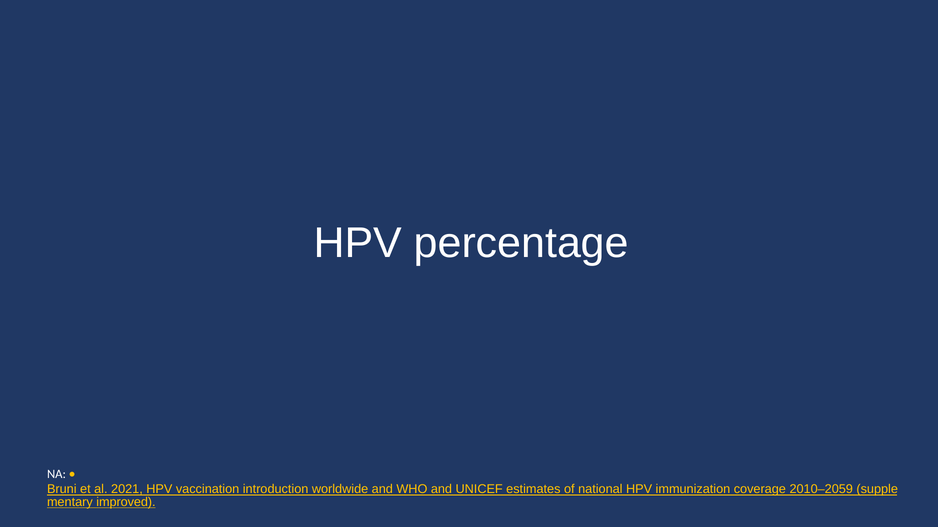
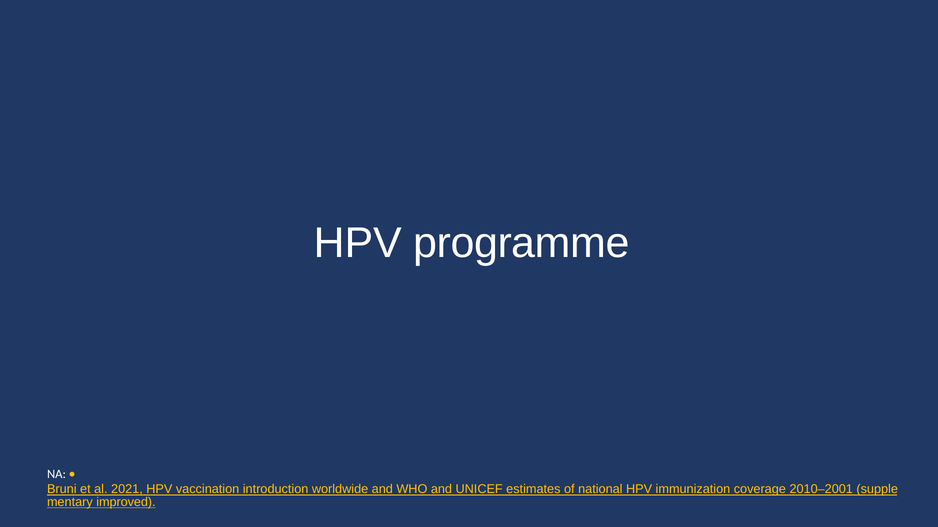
percentage: percentage -> programme
2010–2059: 2010–2059 -> 2010–2001
